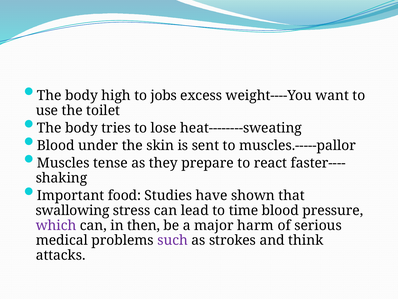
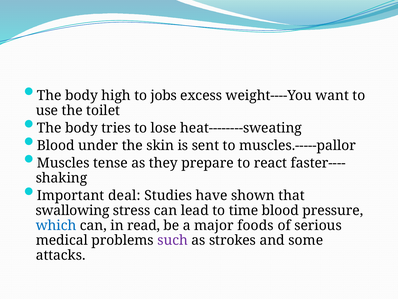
food: food -> deal
which colour: purple -> blue
then: then -> read
harm: harm -> foods
think: think -> some
